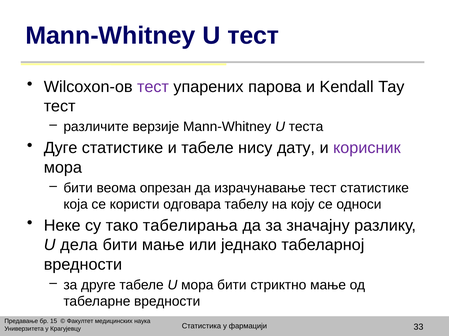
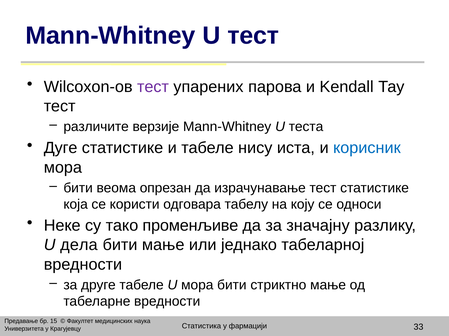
дату: дату -> иста
корисник colour: purple -> blue
табелирања: табелирања -> променљиве
